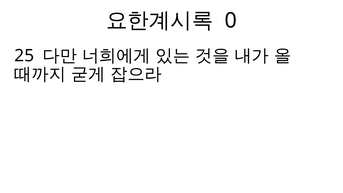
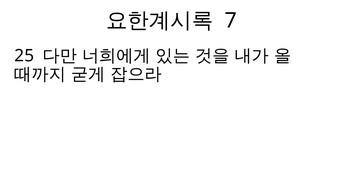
0: 0 -> 7
